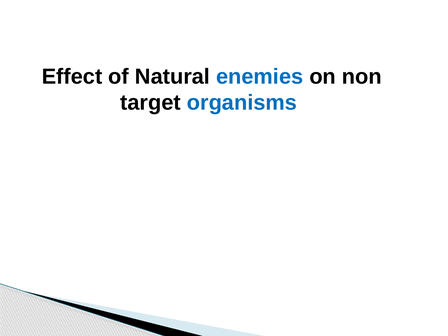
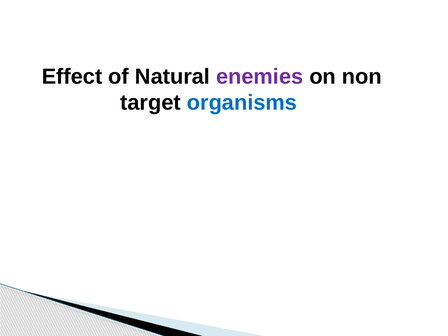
enemies colour: blue -> purple
